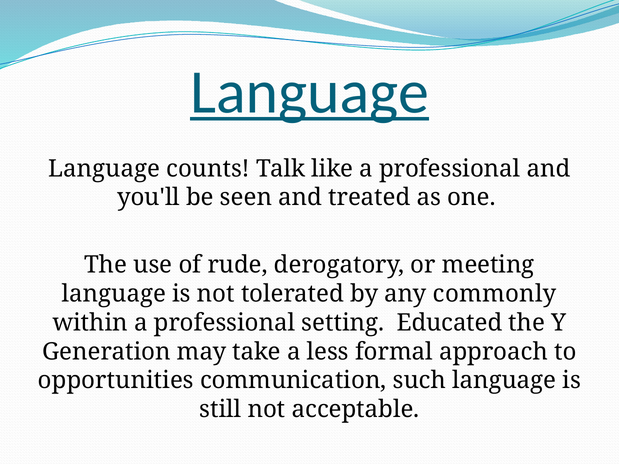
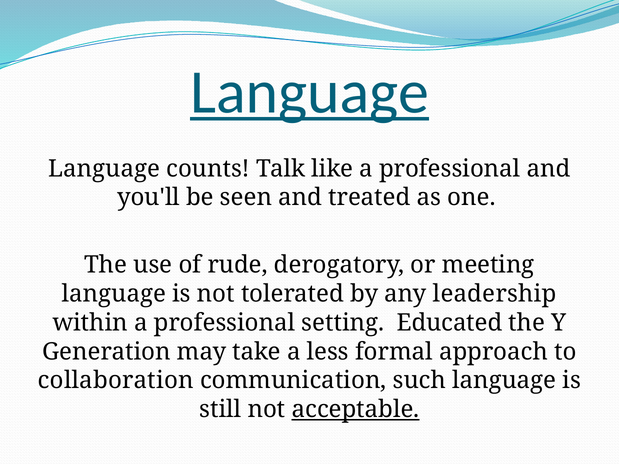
commonly: commonly -> leadership
opportunities: opportunities -> collaboration
acceptable underline: none -> present
